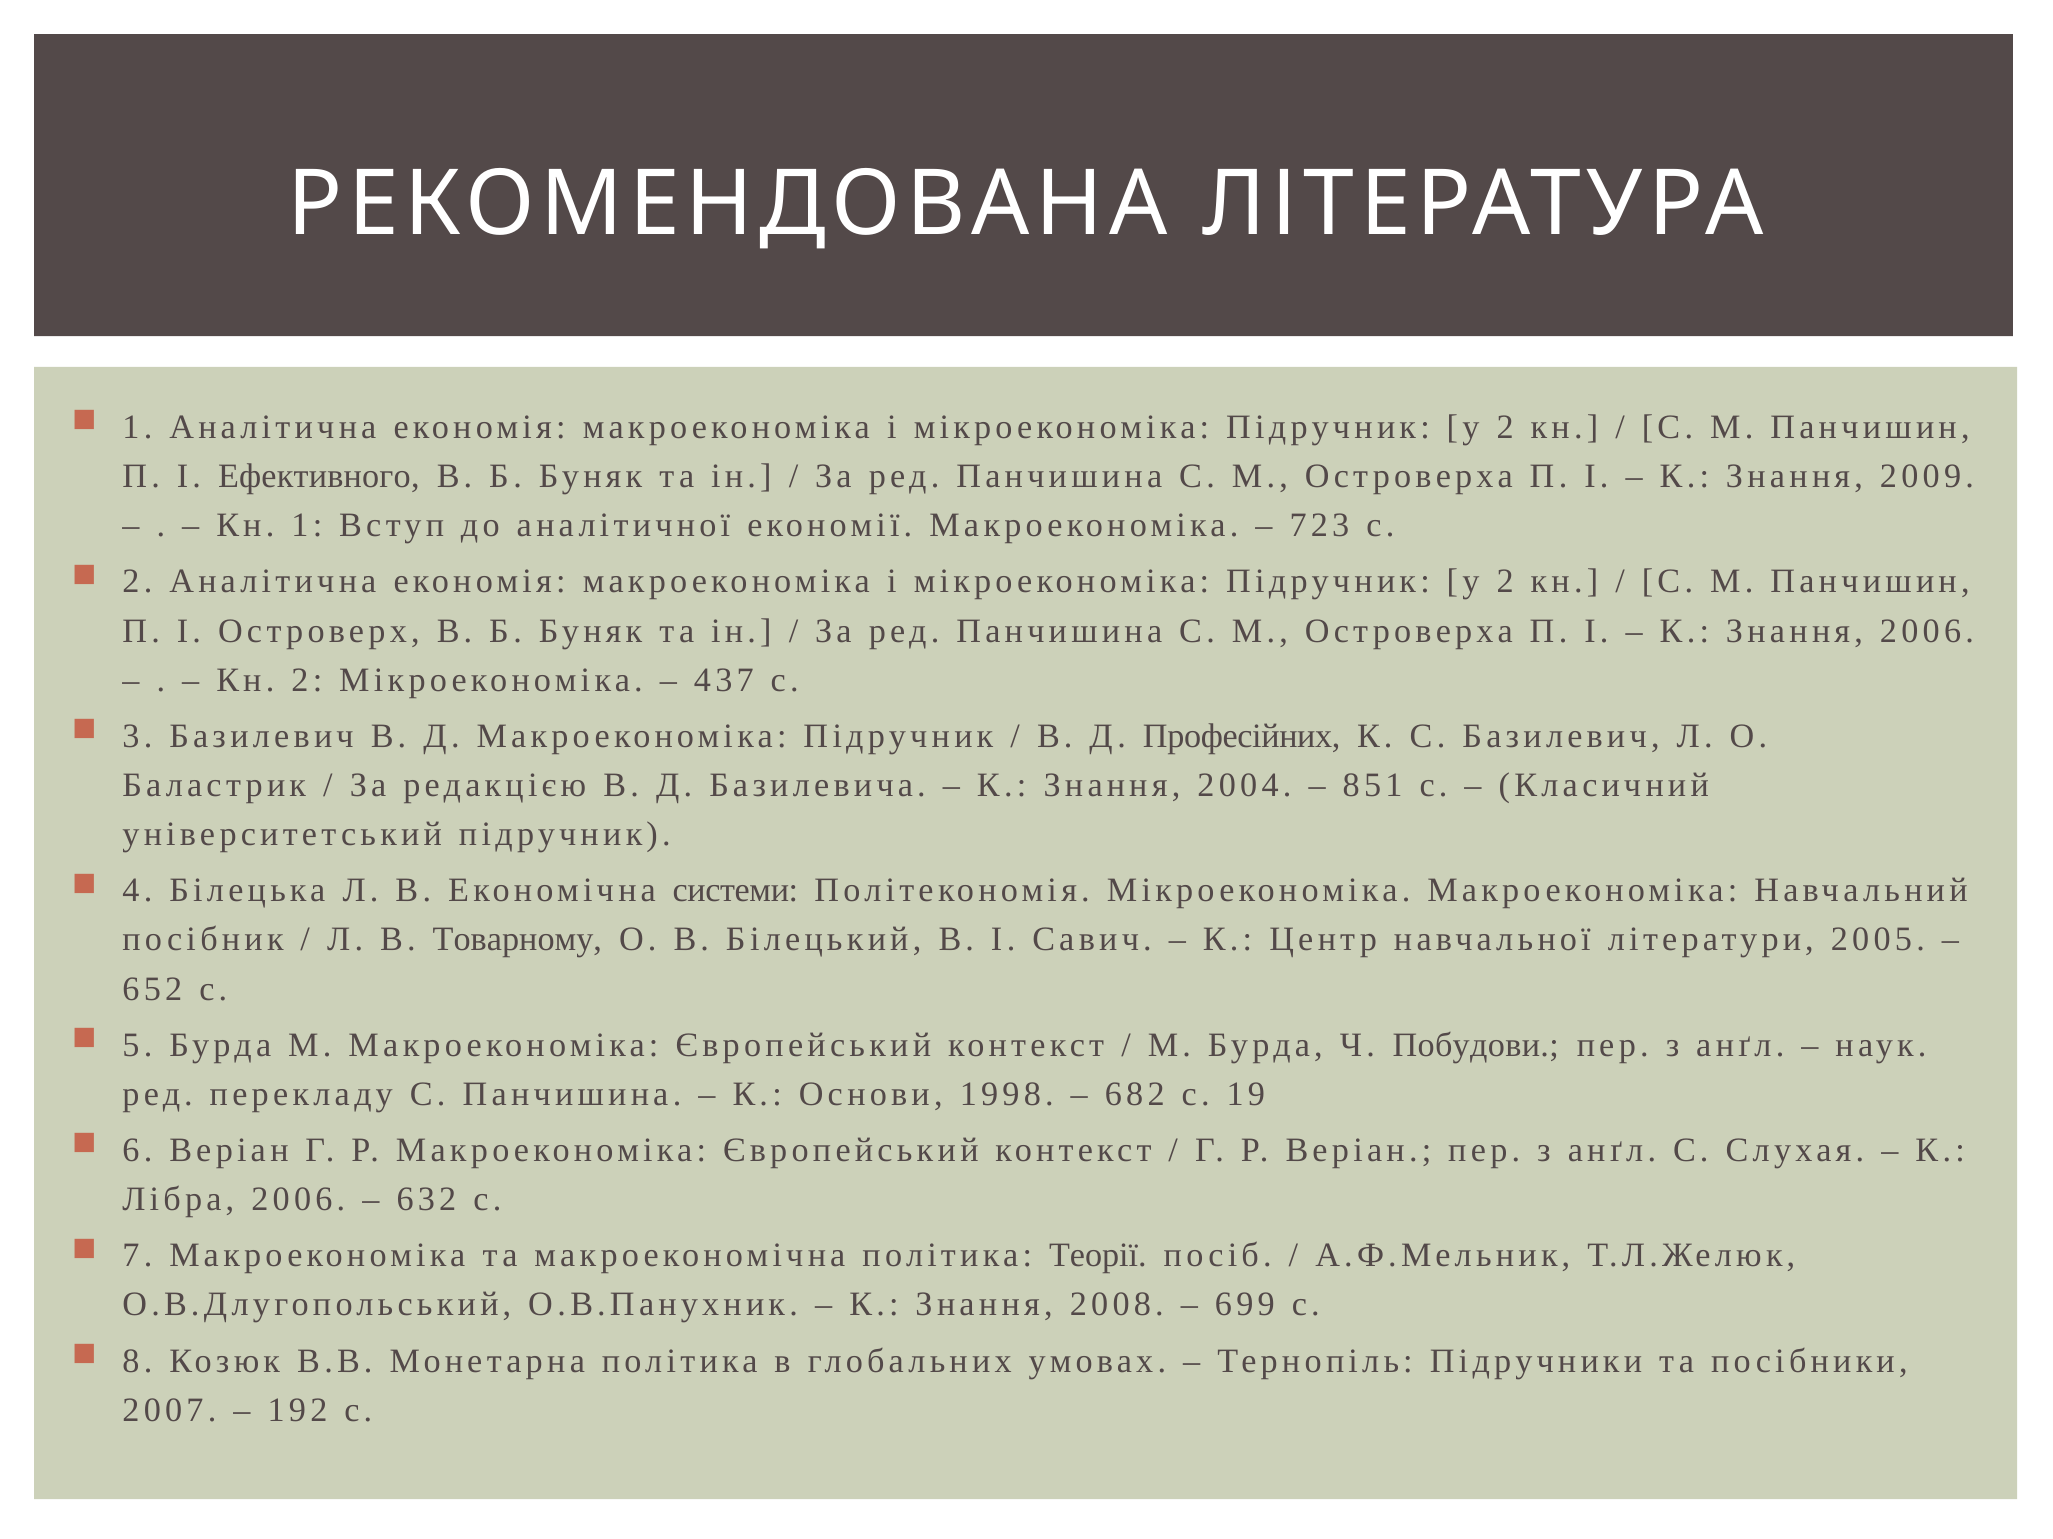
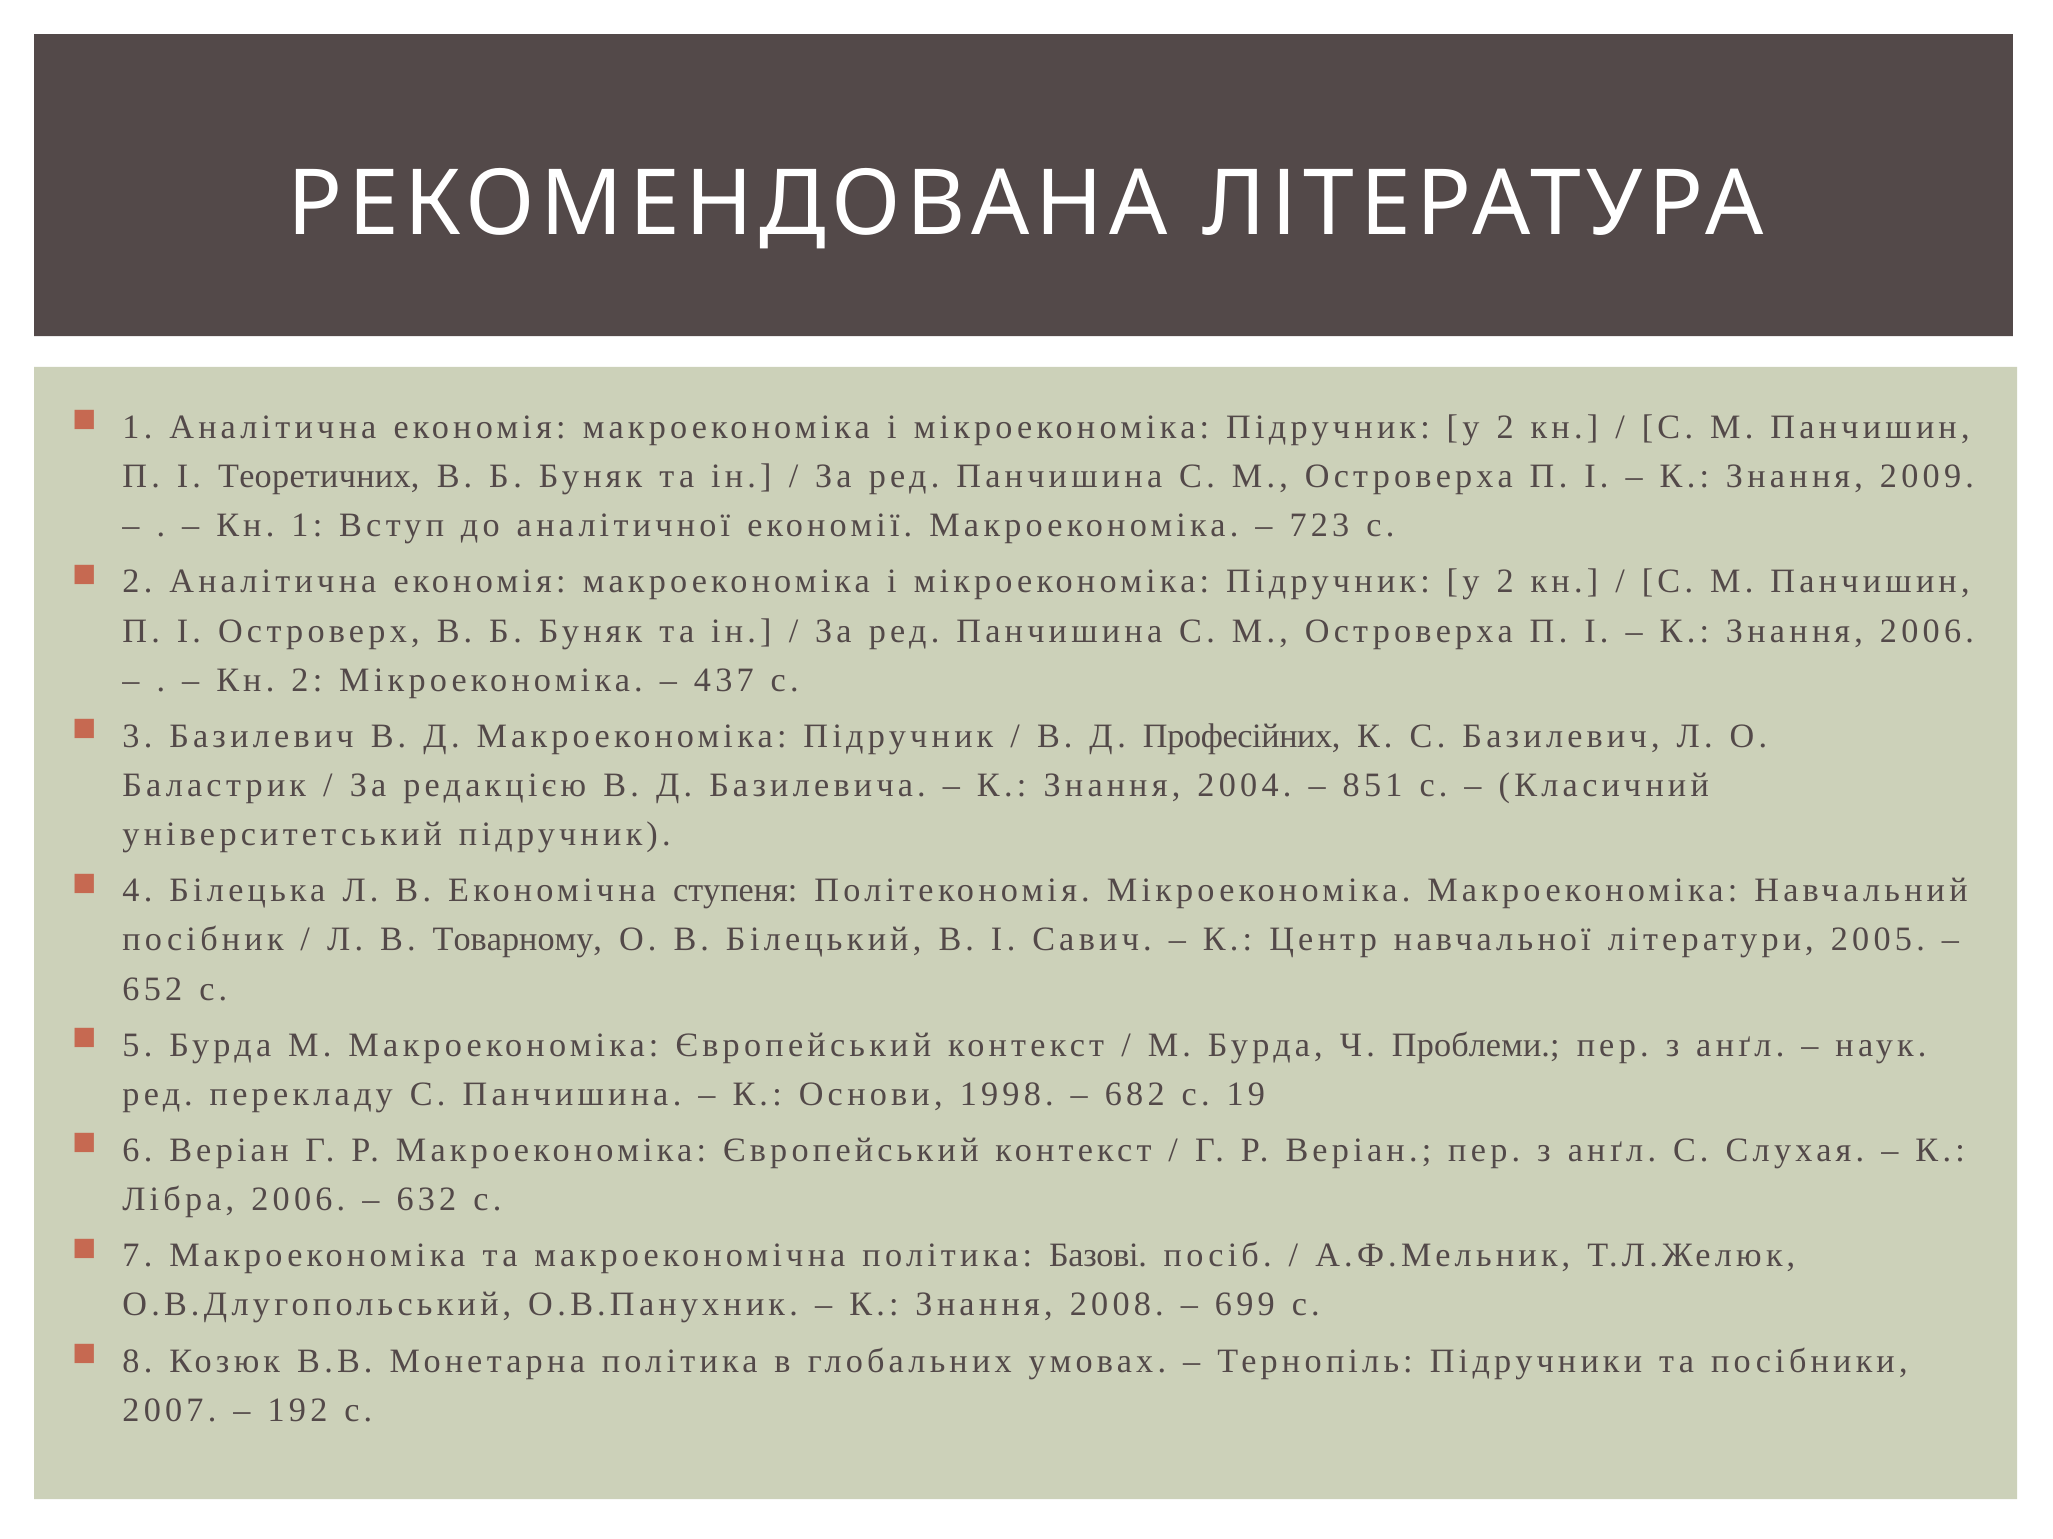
Ефективного: Ефективного -> Теоретичних
системи: системи -> ступеня
Побудови: Побудови -> Проблеми
Теорії: Теорії -> Базові
